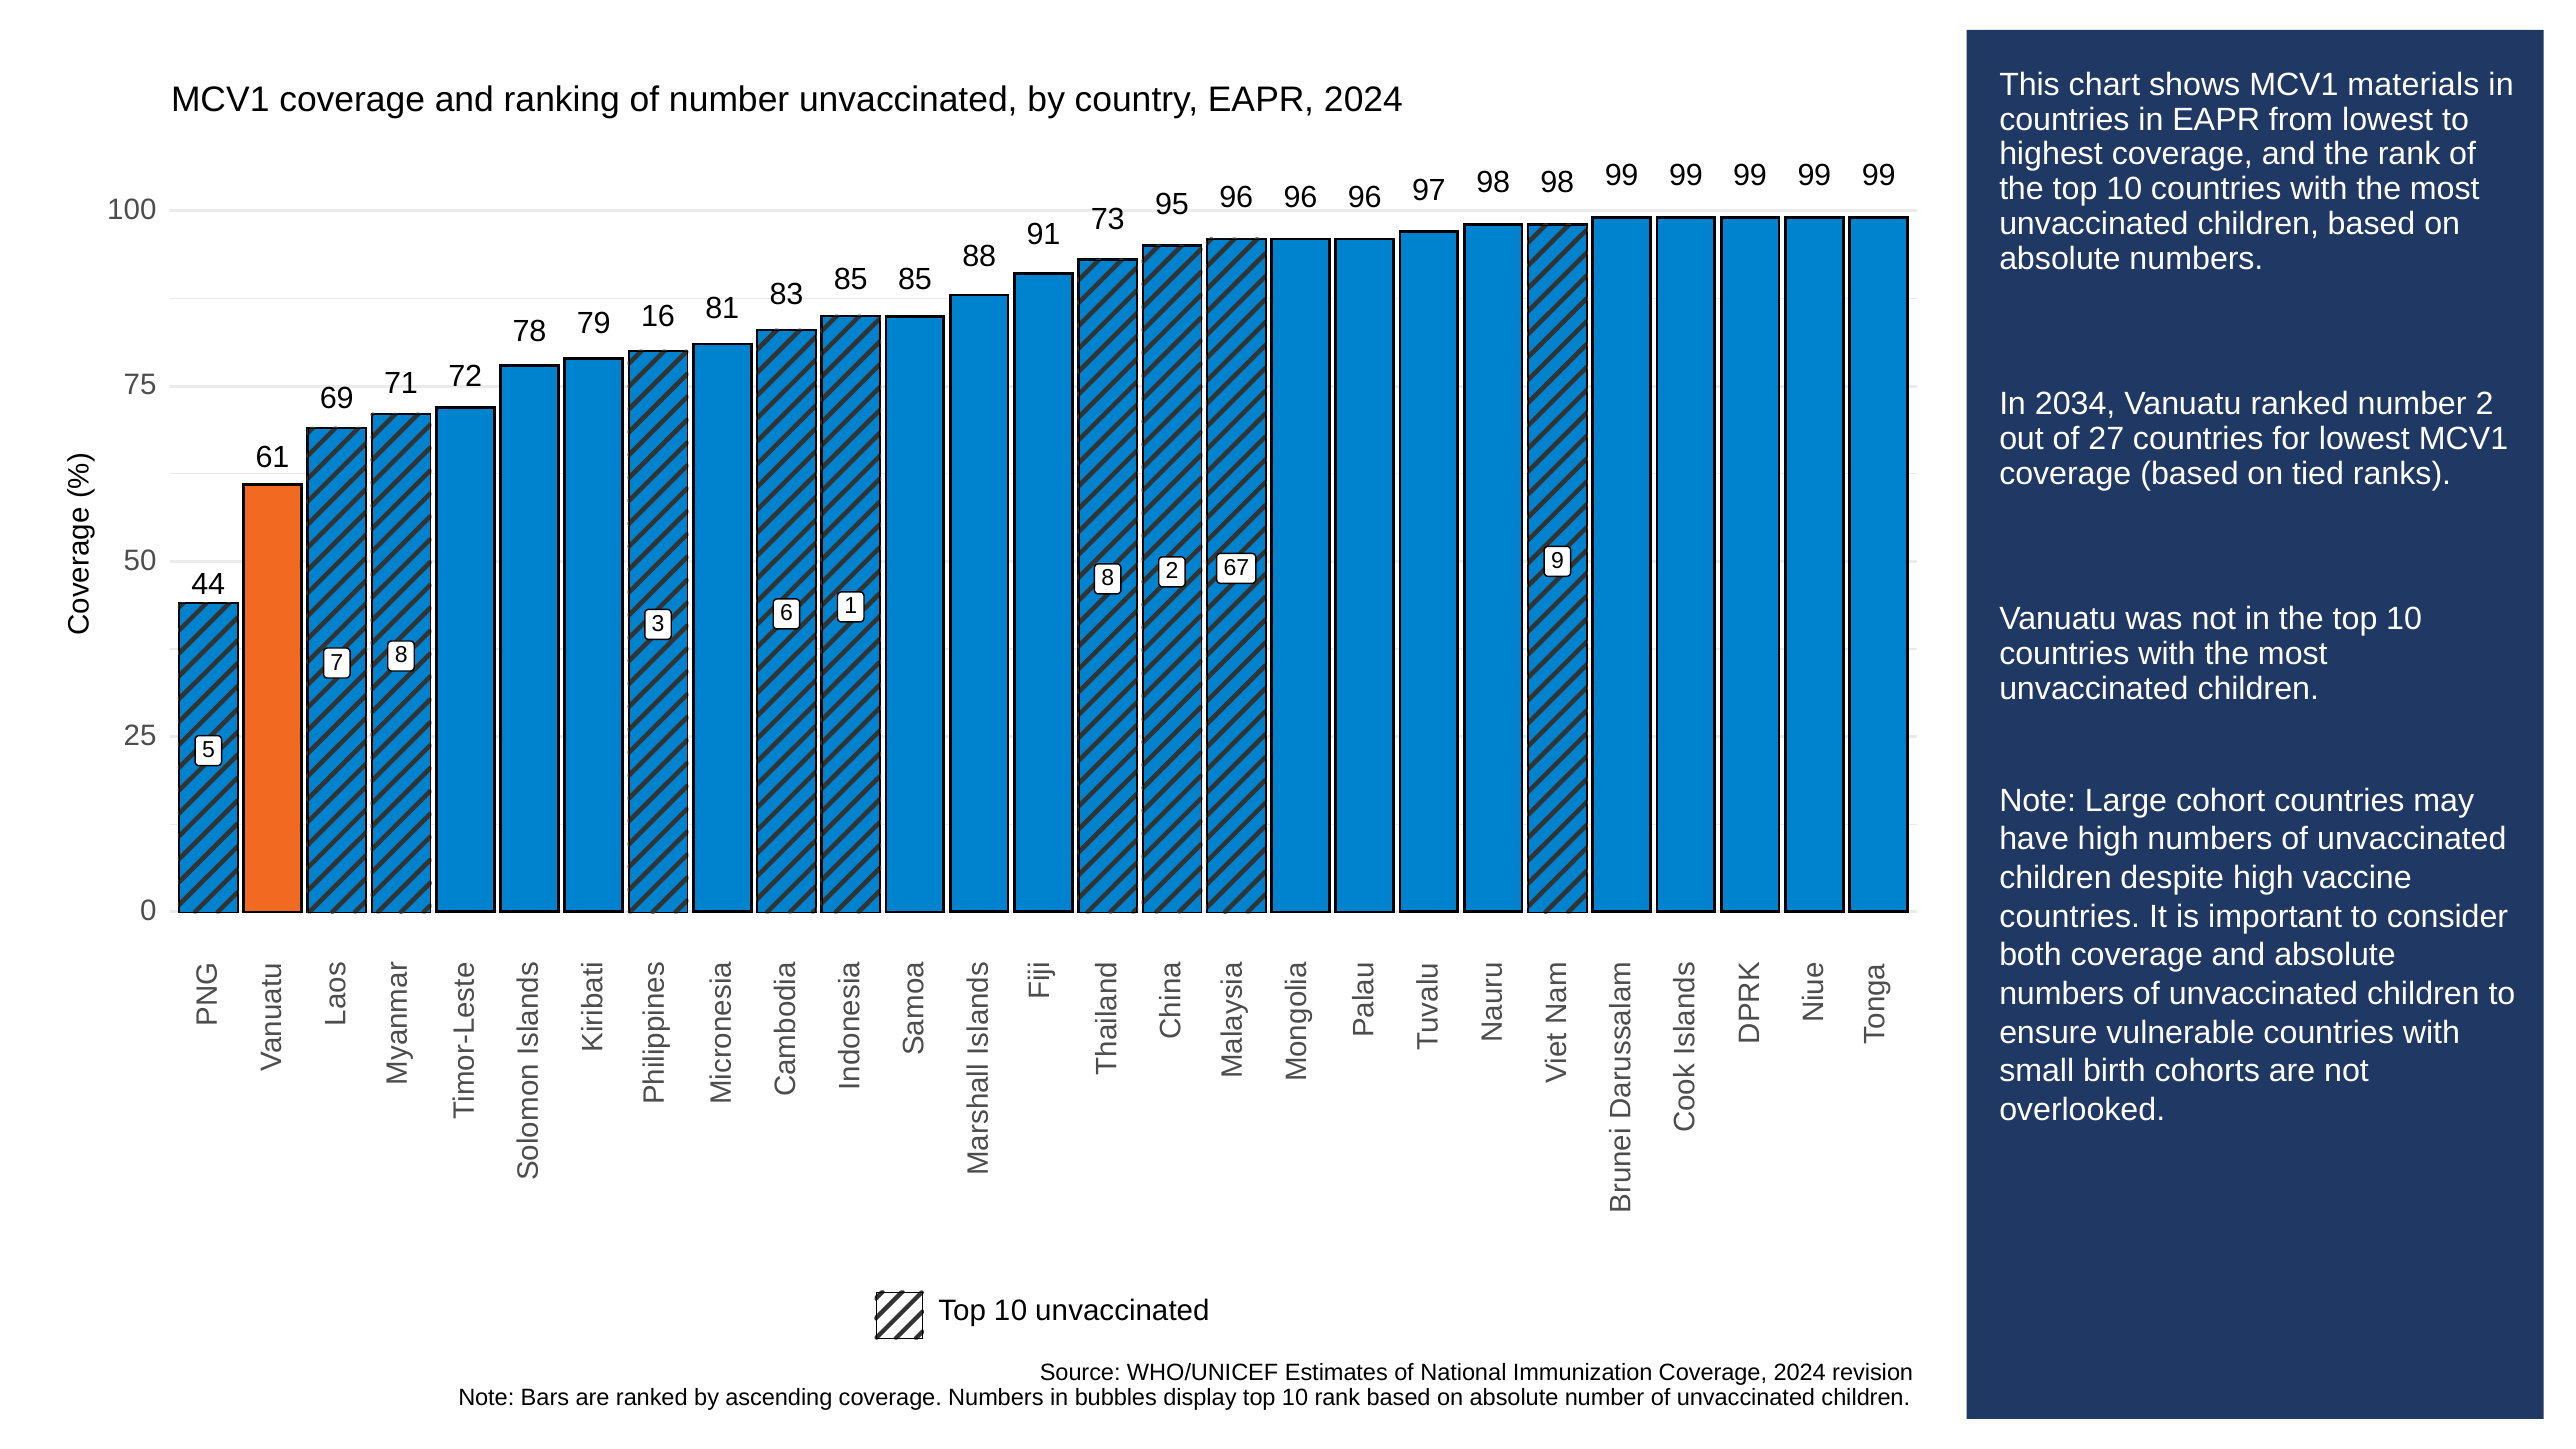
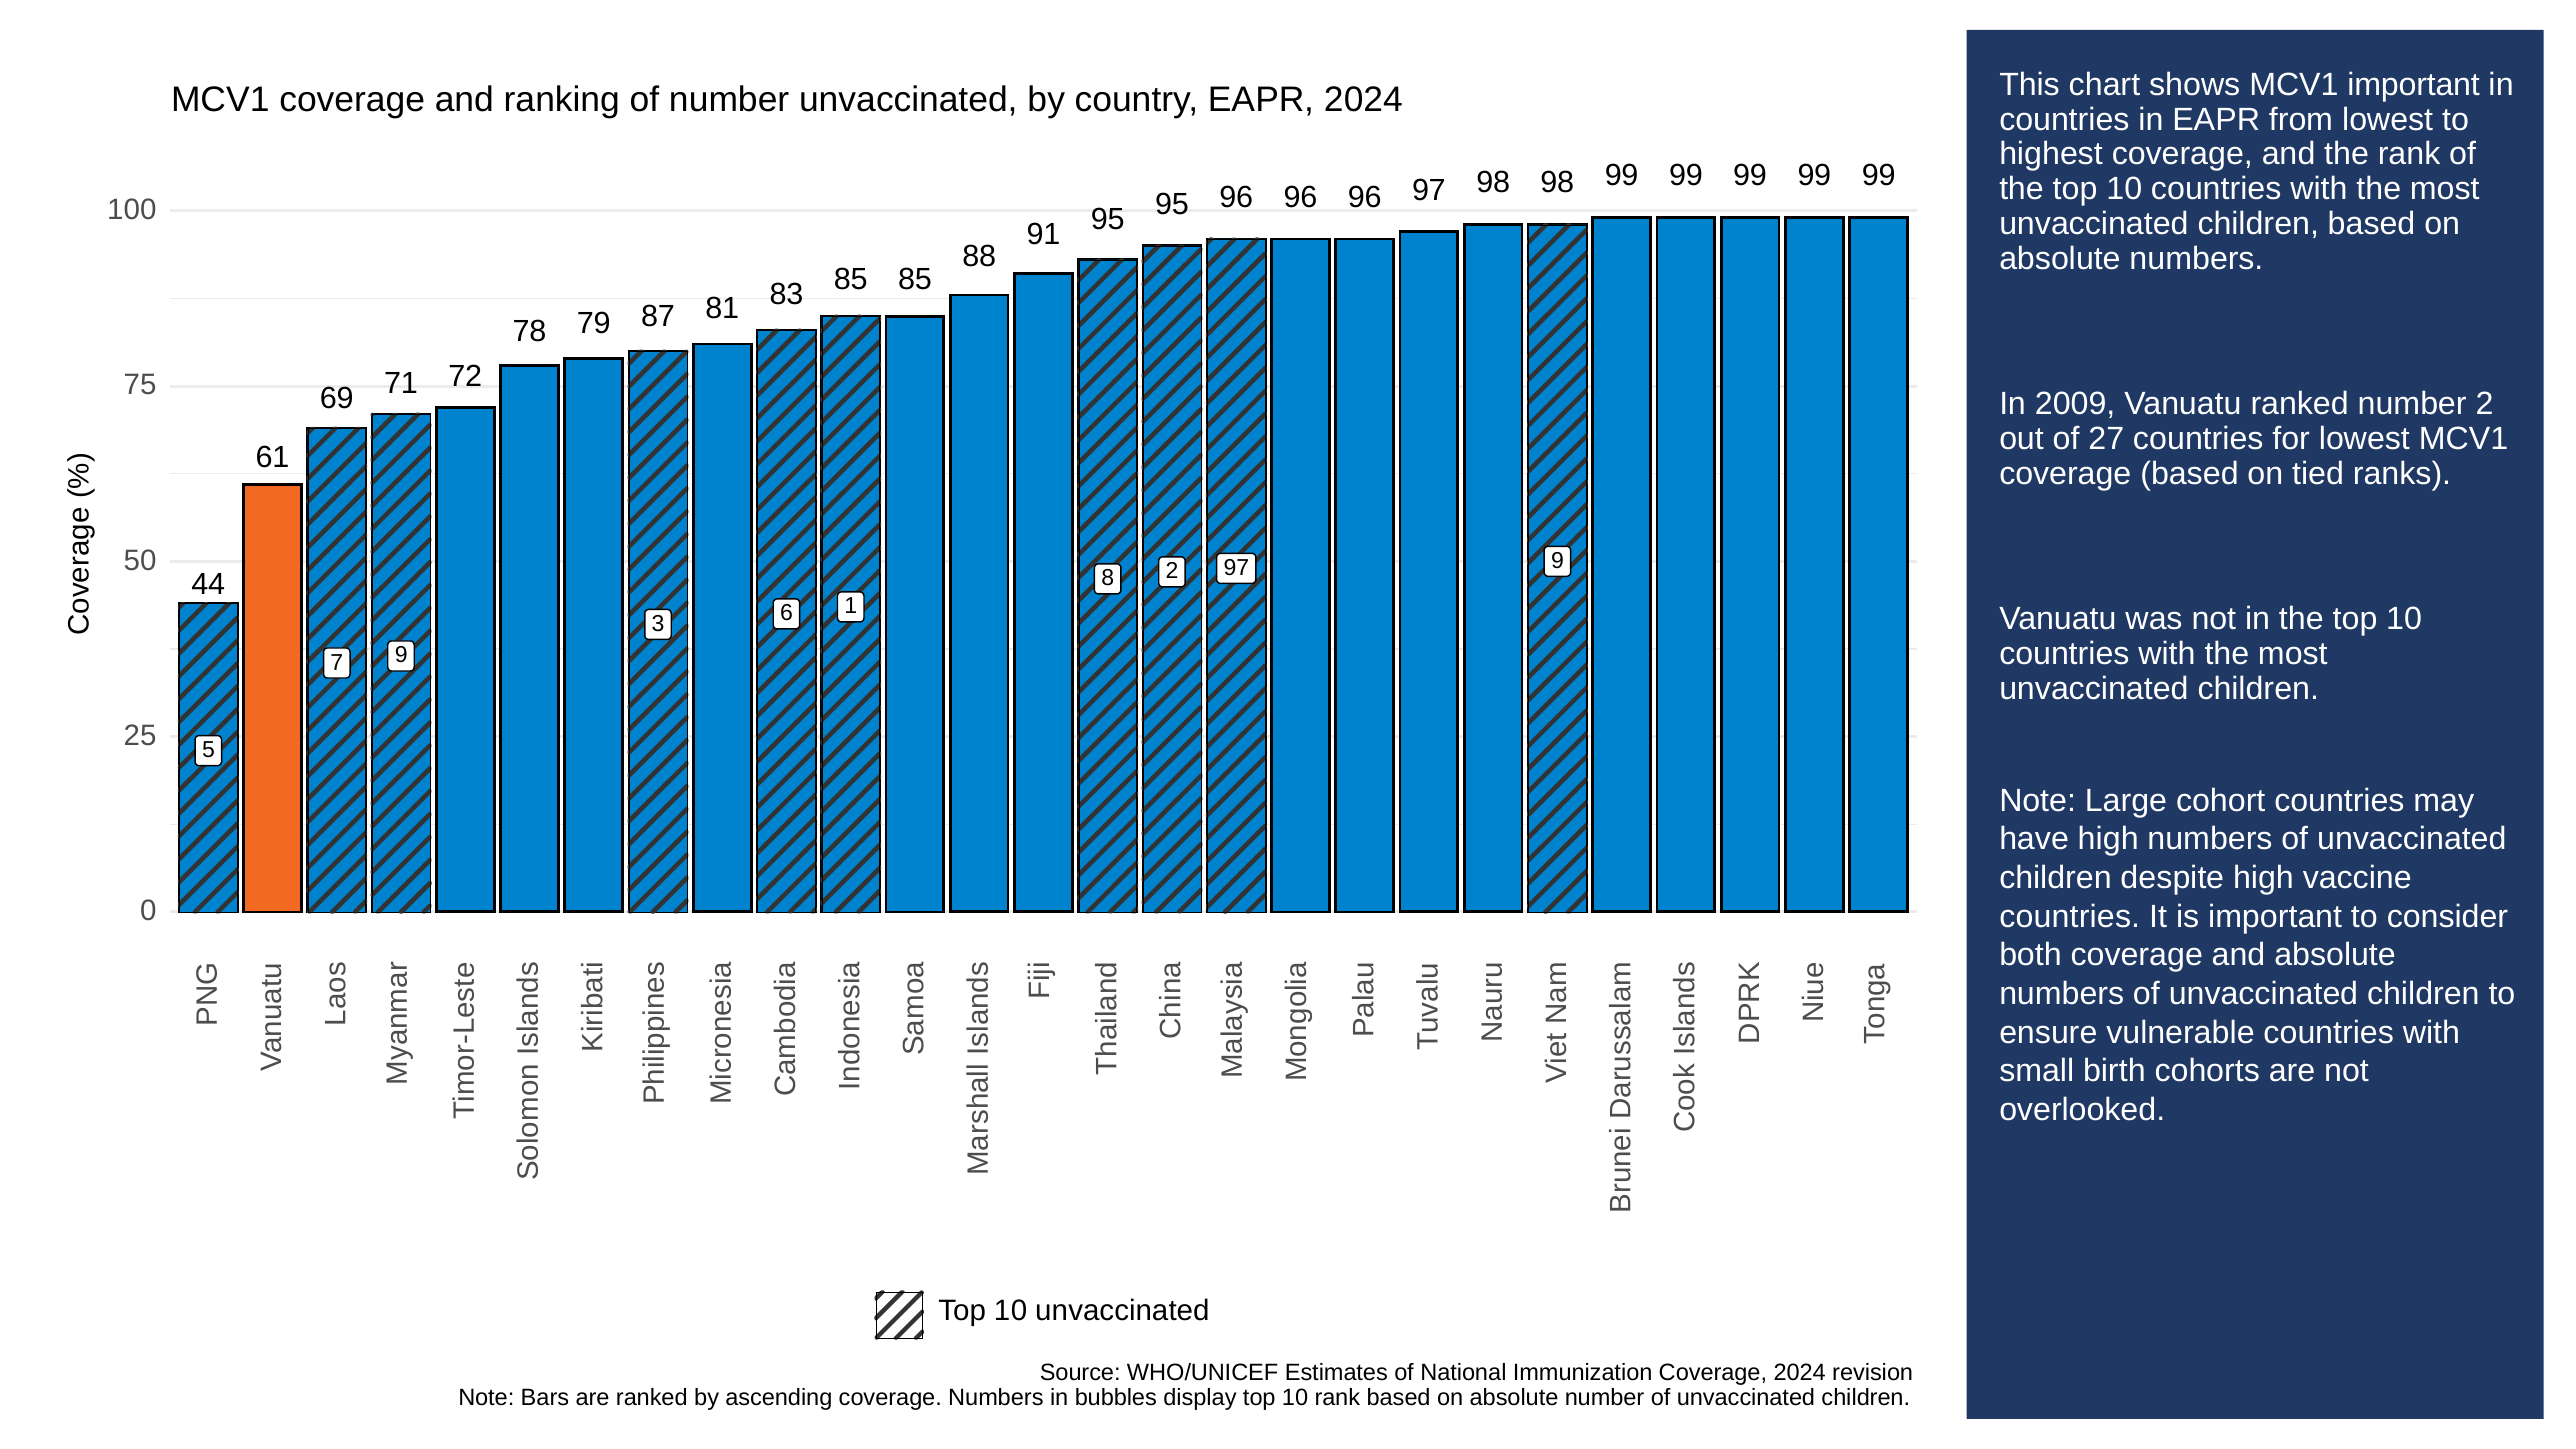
MCV1 materials: materials -> important
91 73: 73 -> 95
16: 16 -> 87
2034: 2034 -> 2009
2 67: 67 -> 97
7 8: 8 -> 9
